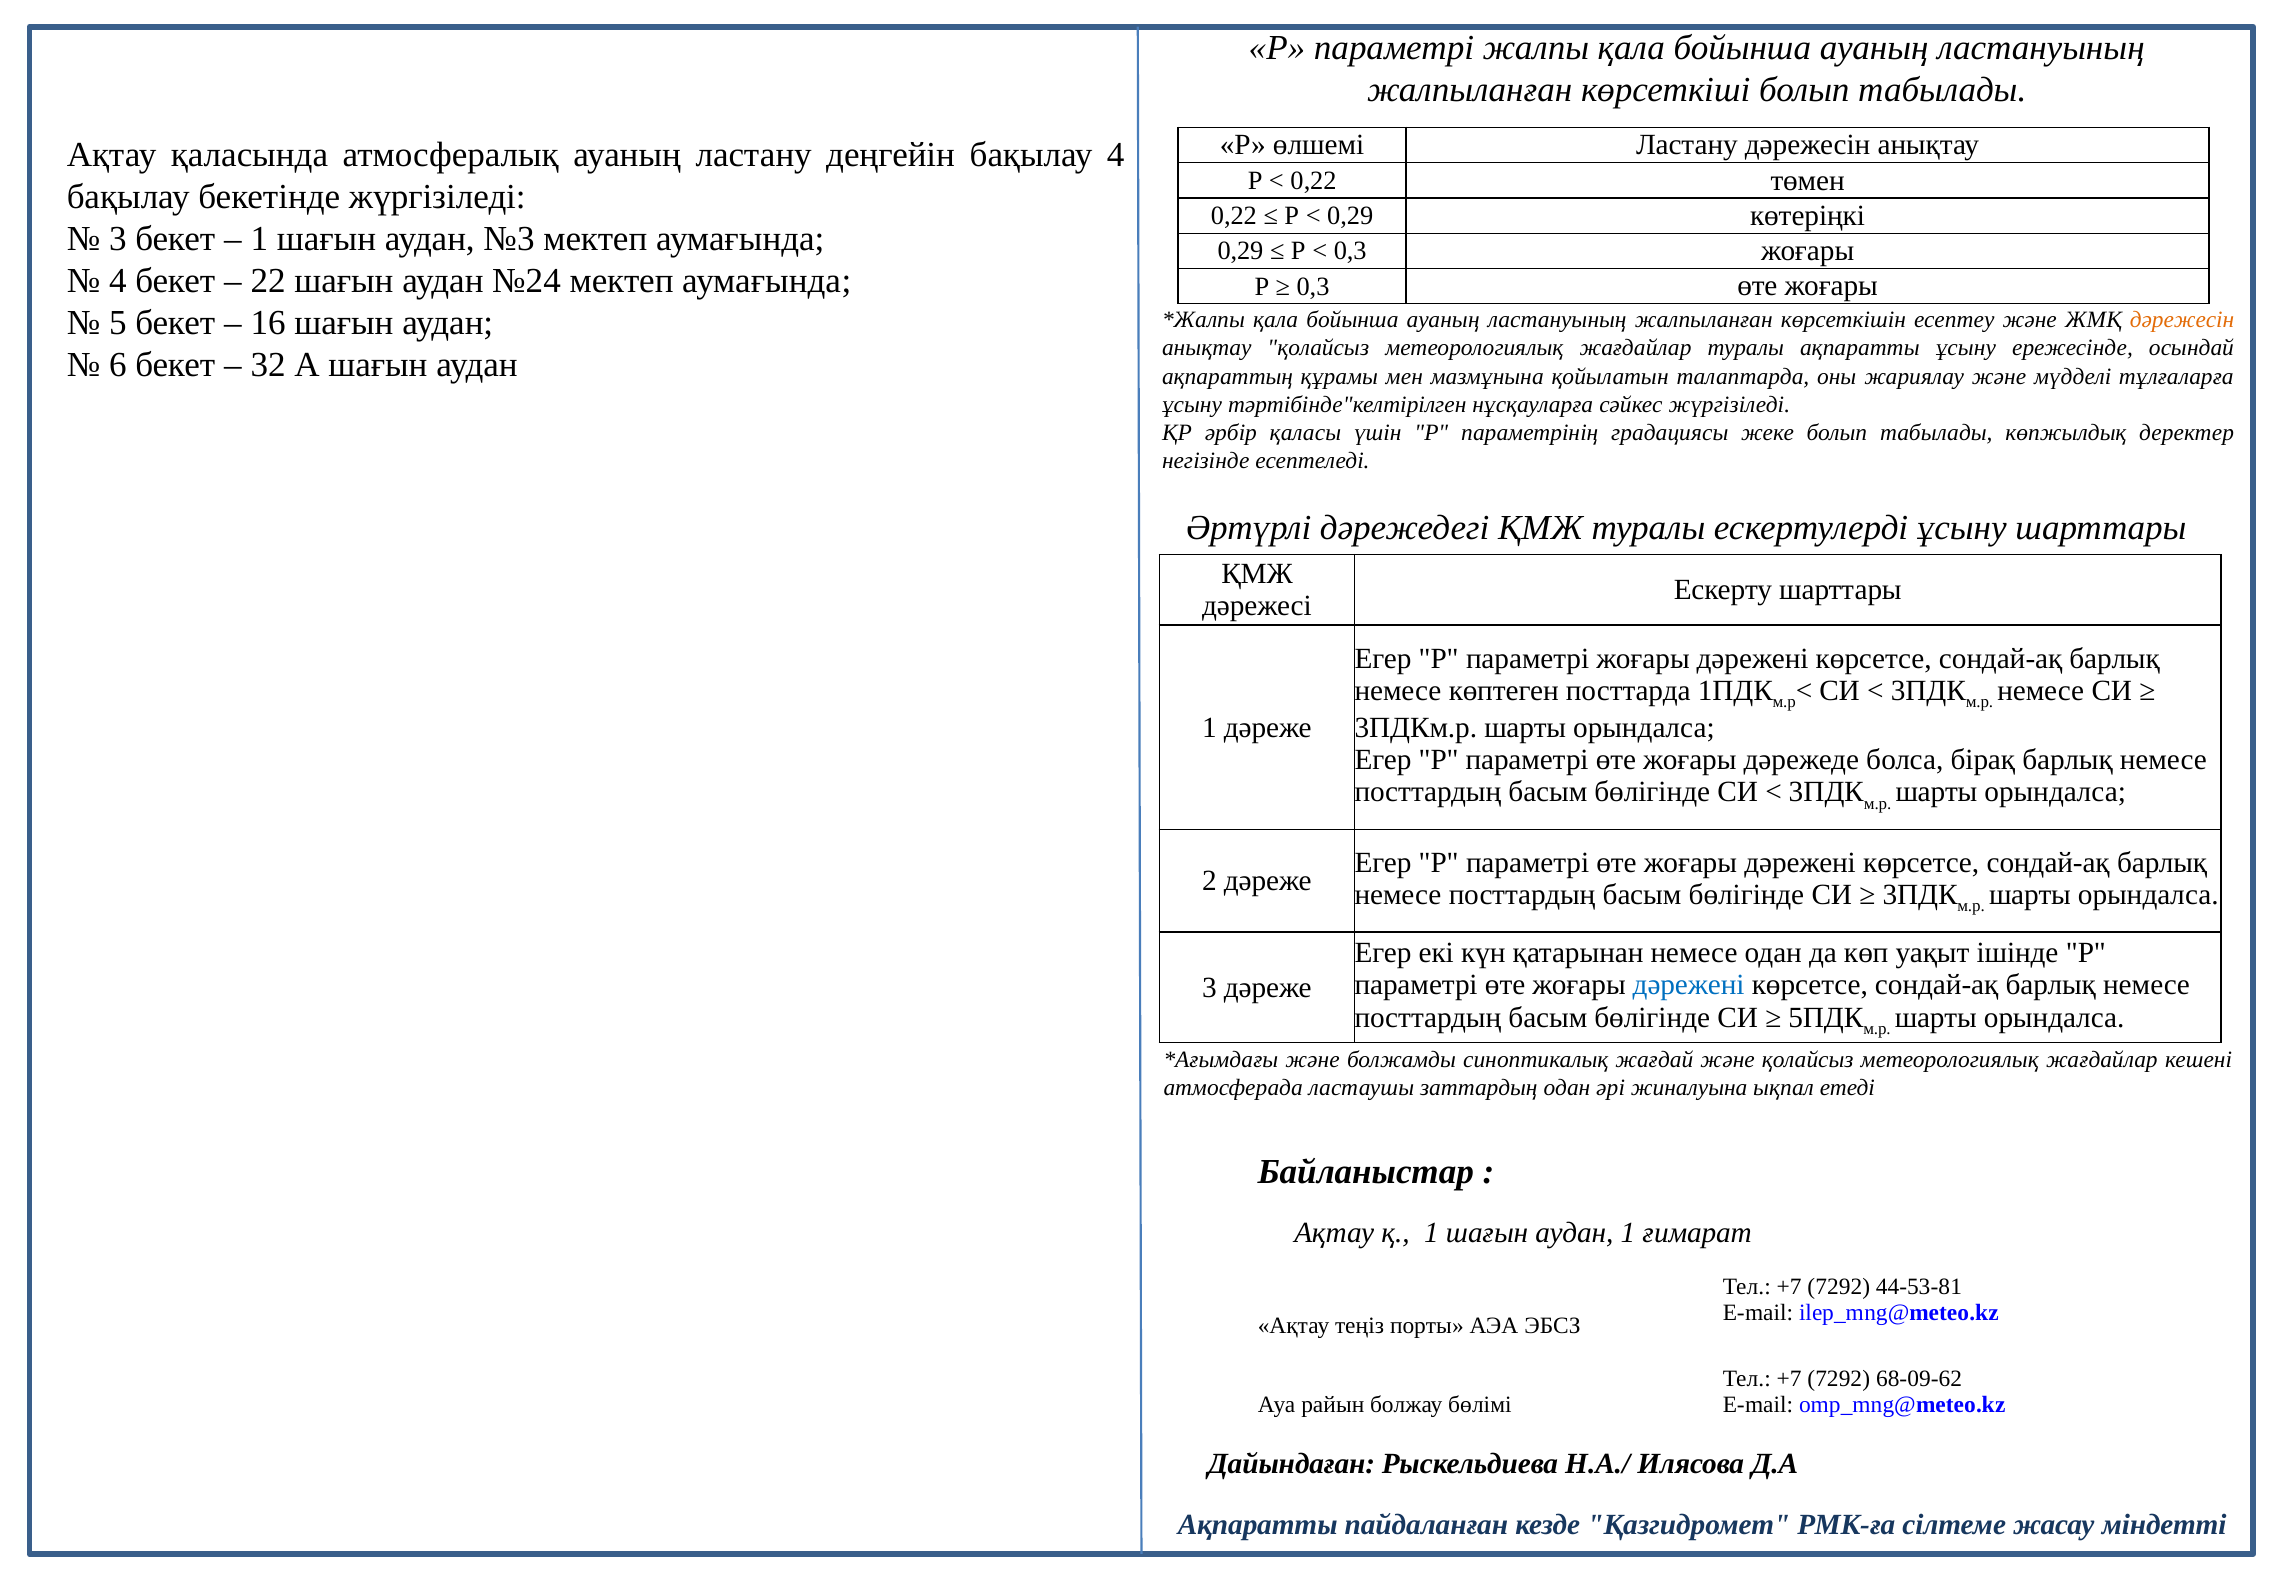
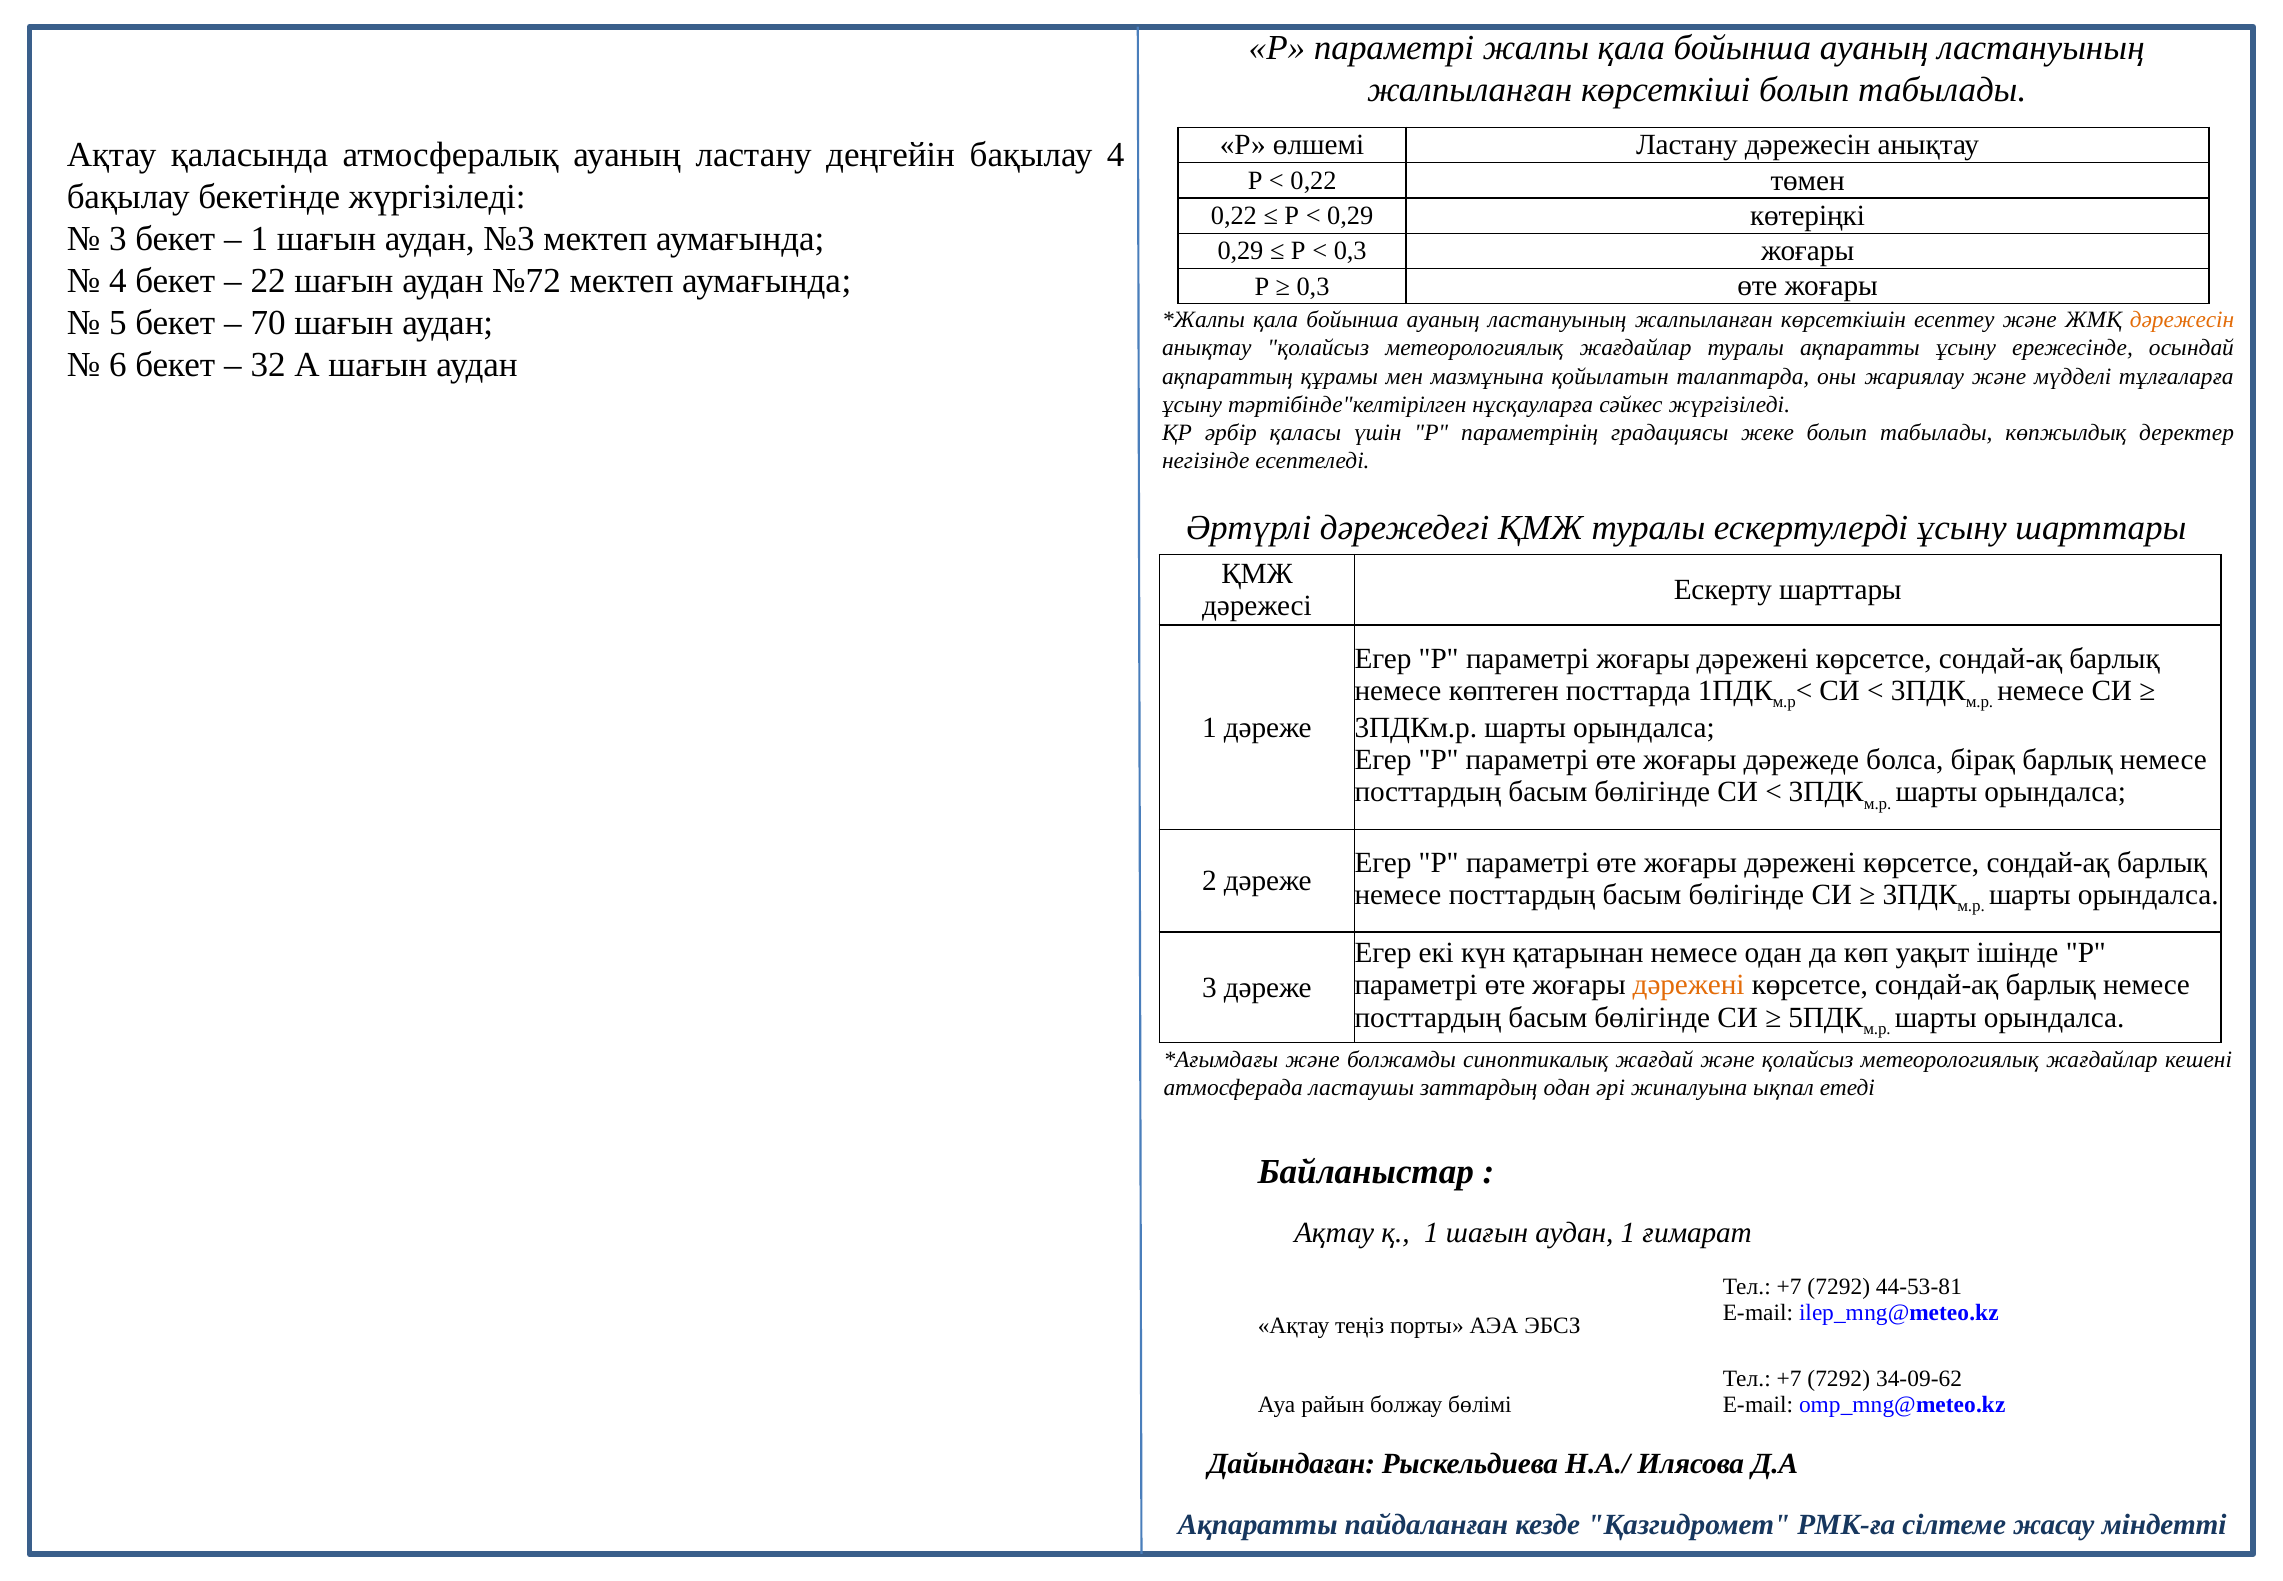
№24: №24 -> №72
16: 16 -> 70
дәрежені at (1689, 985) colour: blue -> orange
68-09-62: 68-09-62 -> 34-09-62
